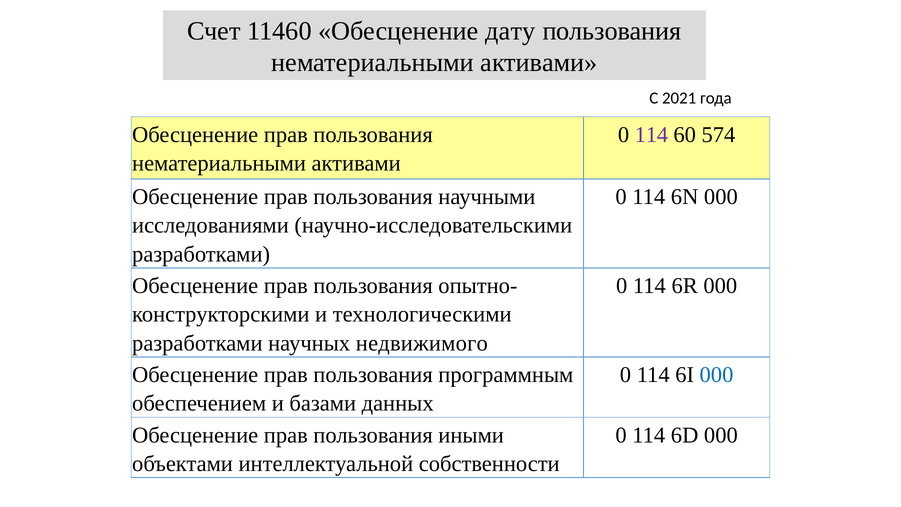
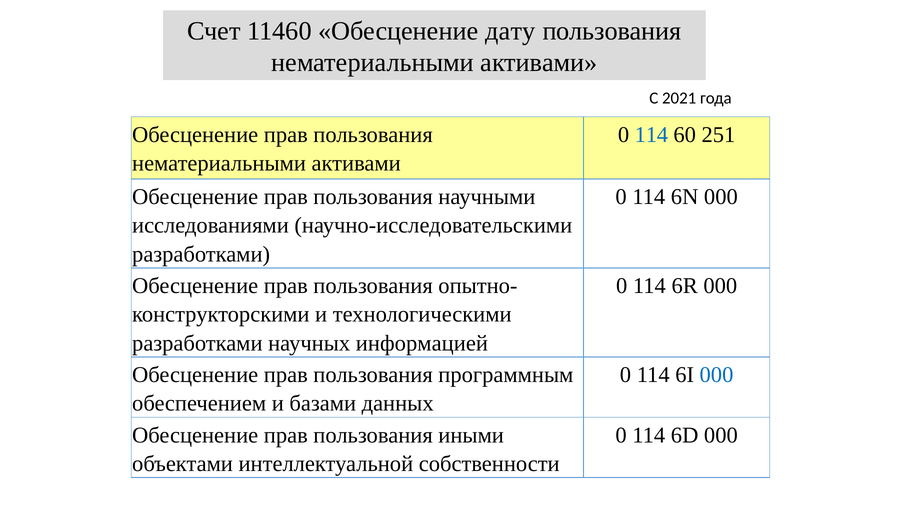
114 at (651, 135) colour: purple -> blue
574: 574 -> 251
недвижимого: недвижимого -> информацией
